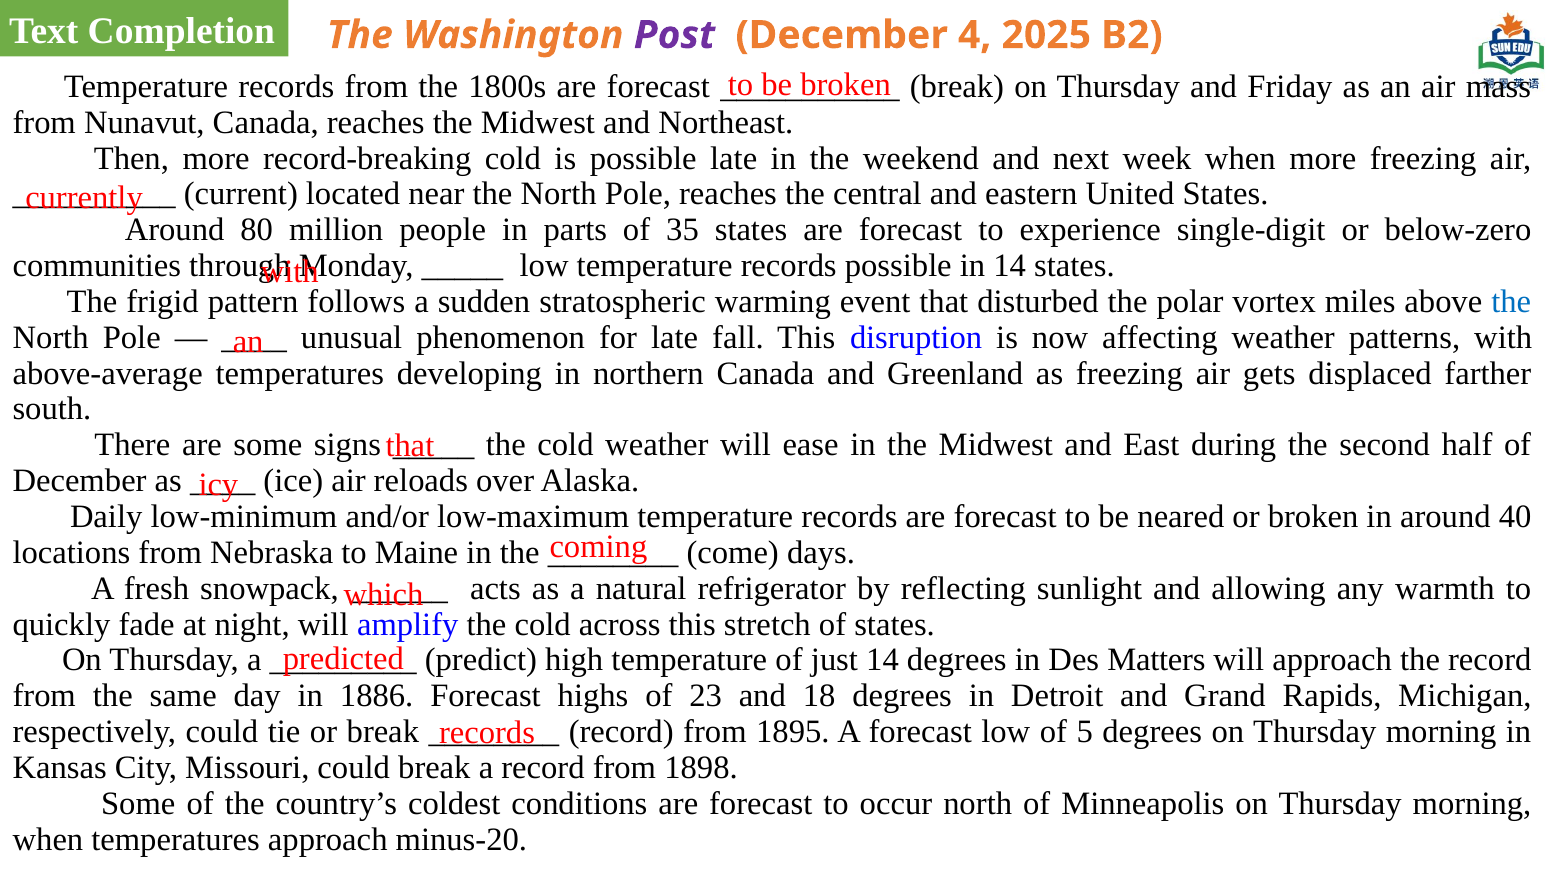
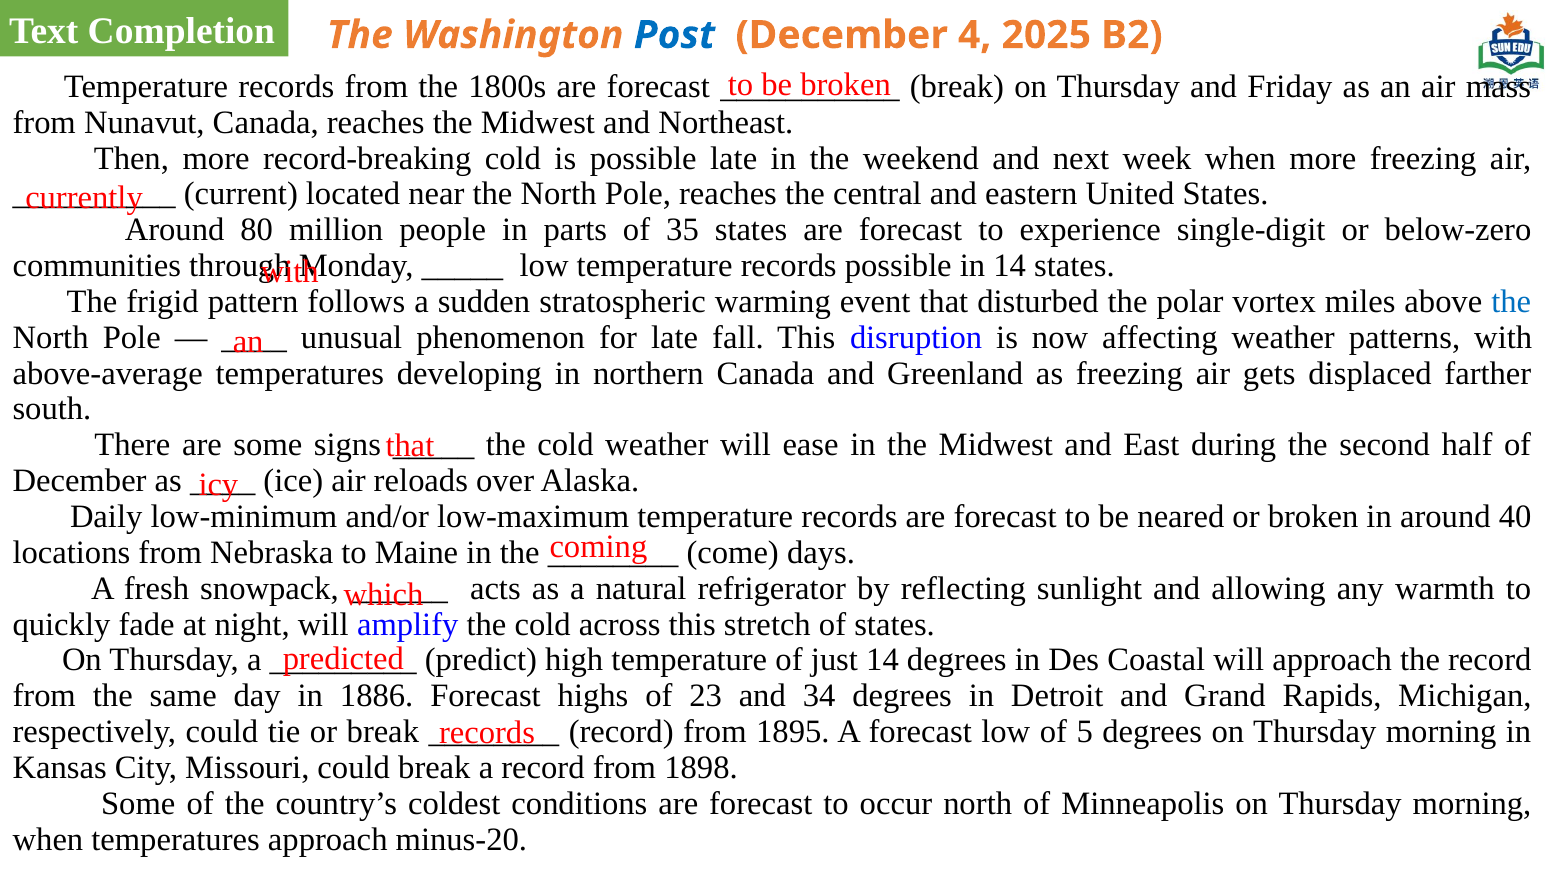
Post colour: purple -> blue
Matters: Matters -> Coastal
18: 18 -> 34
